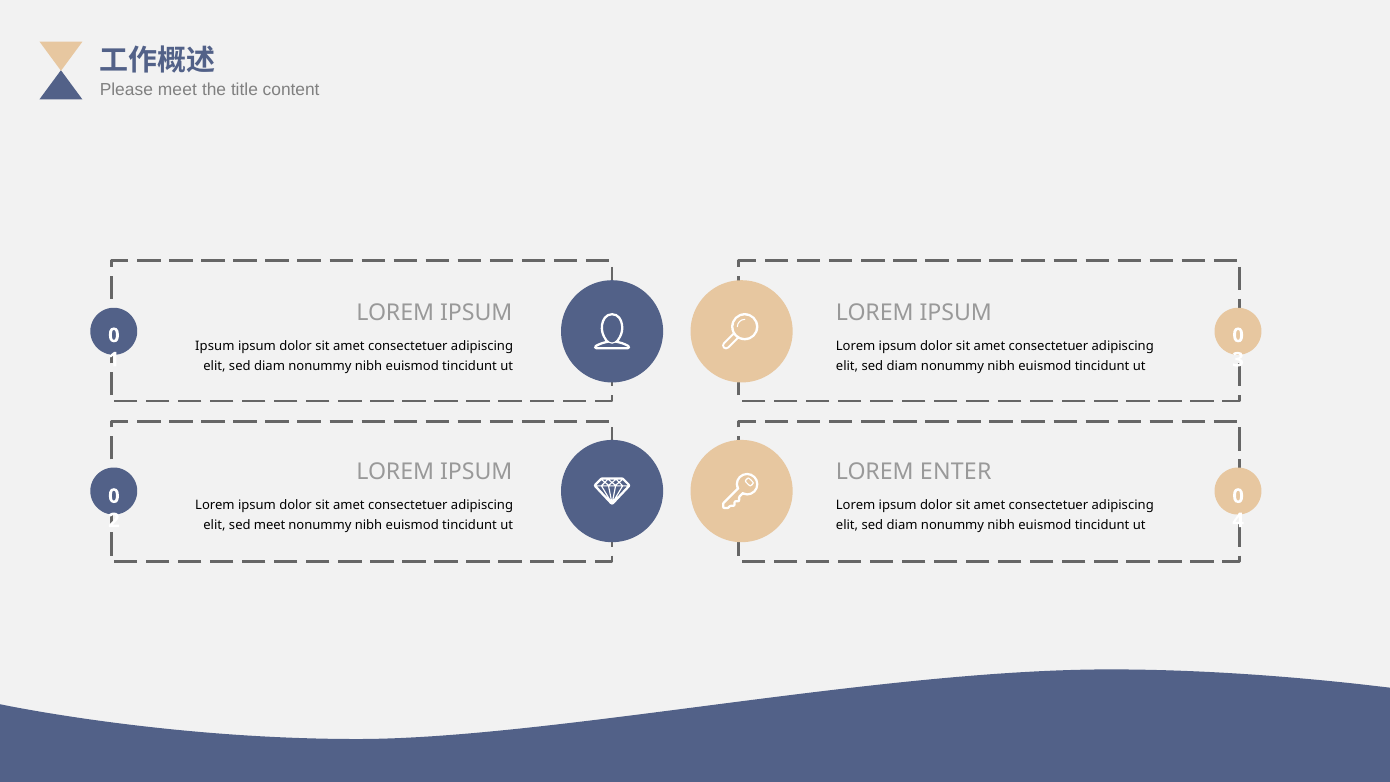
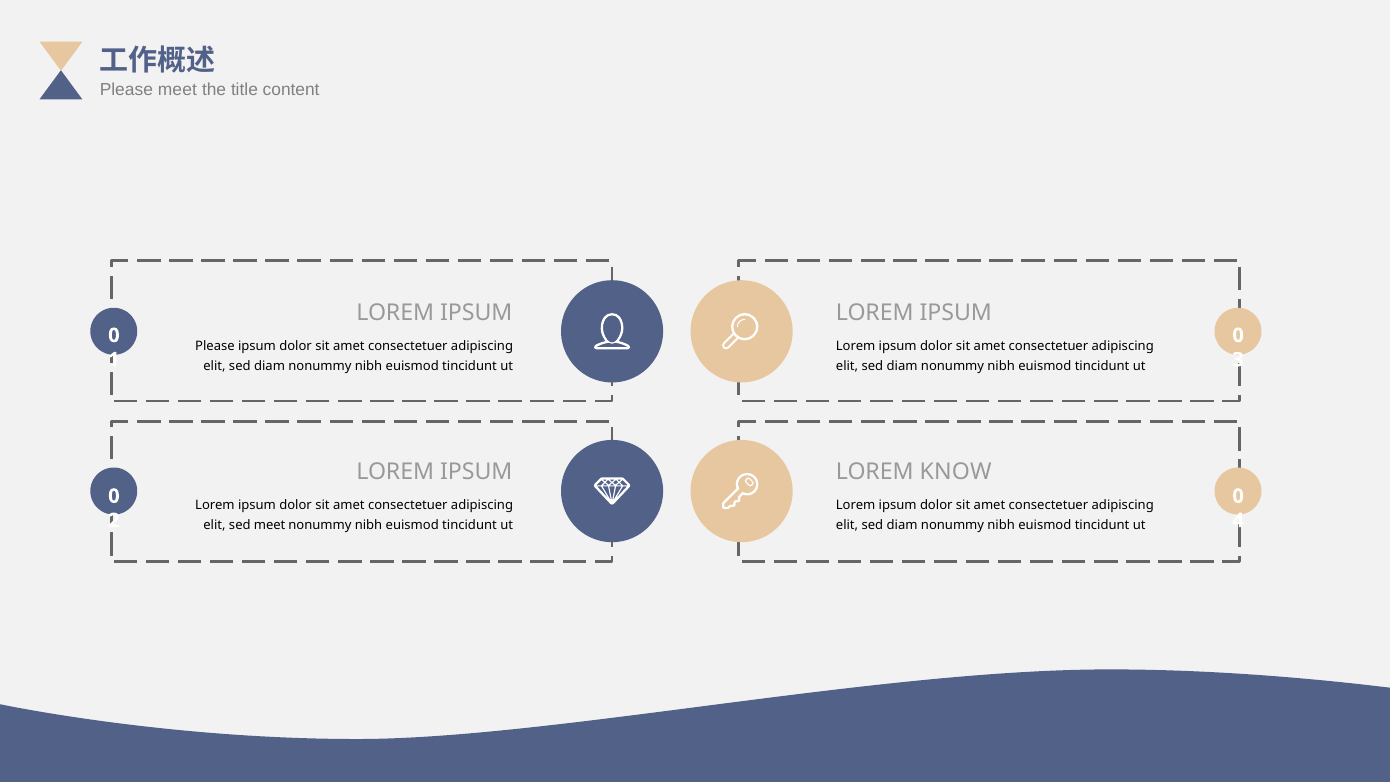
Ipsum at (215, 346): Ipsum -> Please
ENTER: ENTER -> KNOW
